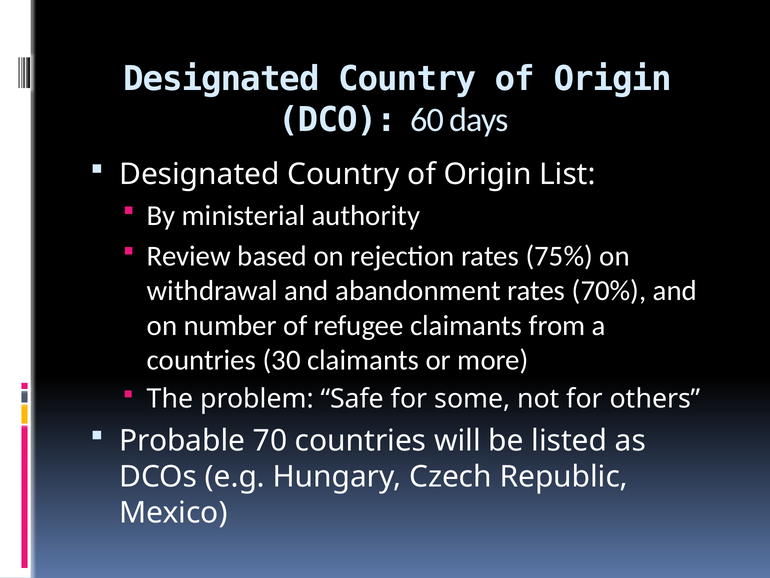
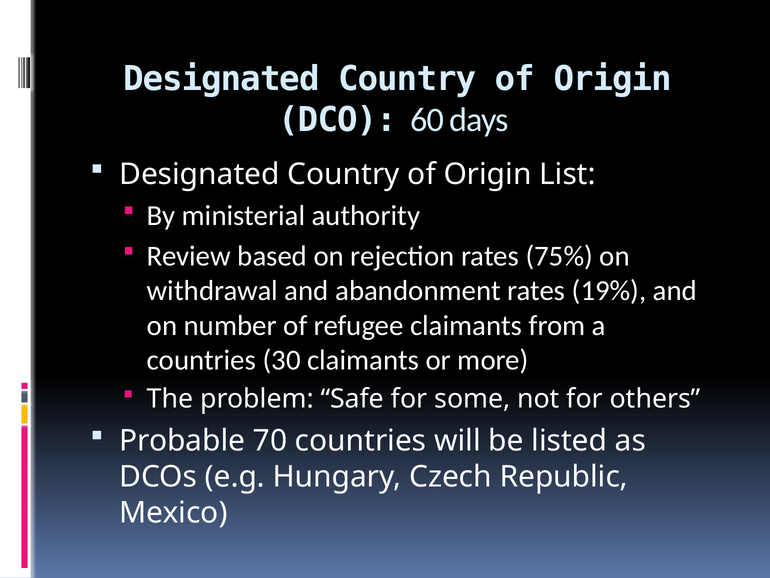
70%: 70% -> 19%
